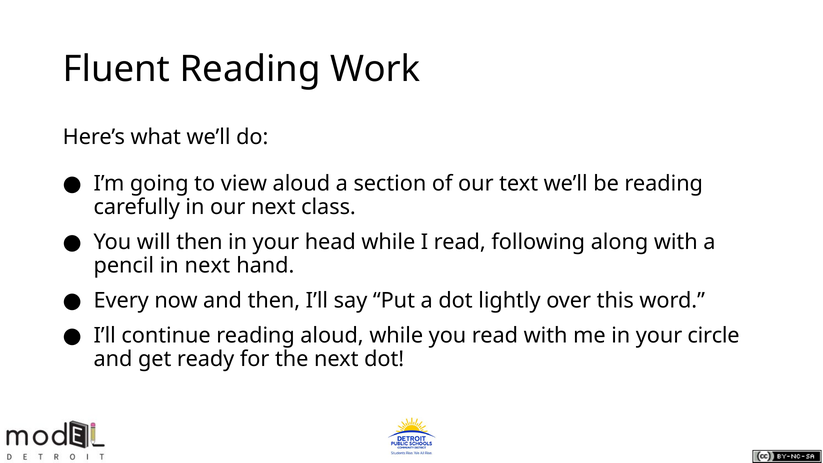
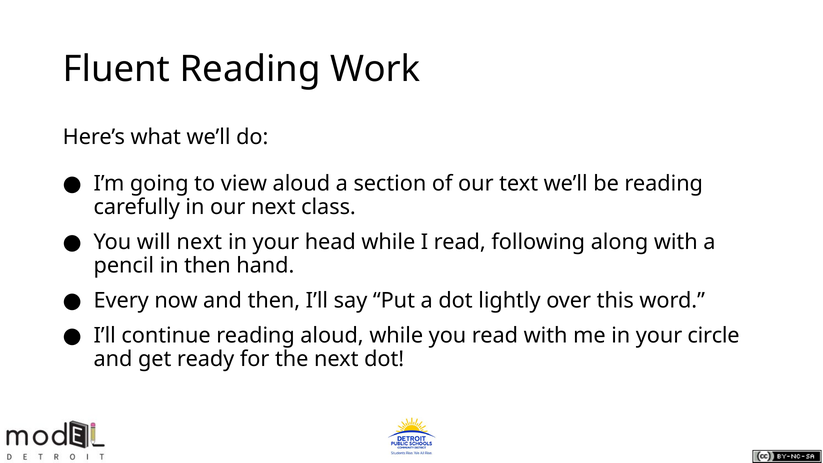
will then: then -> next
in next: next -> then
